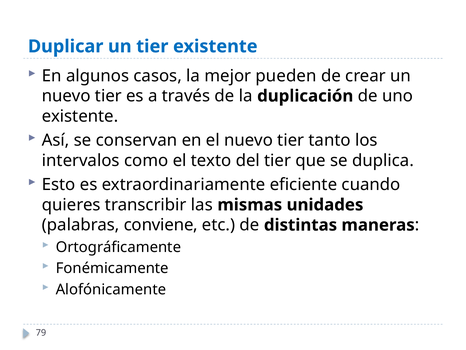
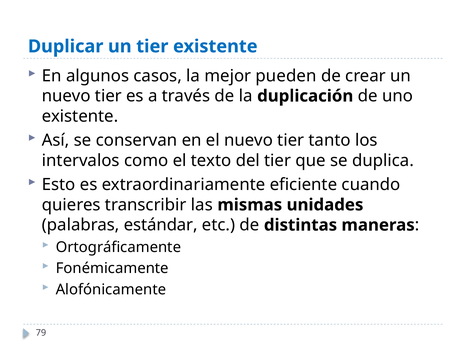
conviene: conviene -> estándar
